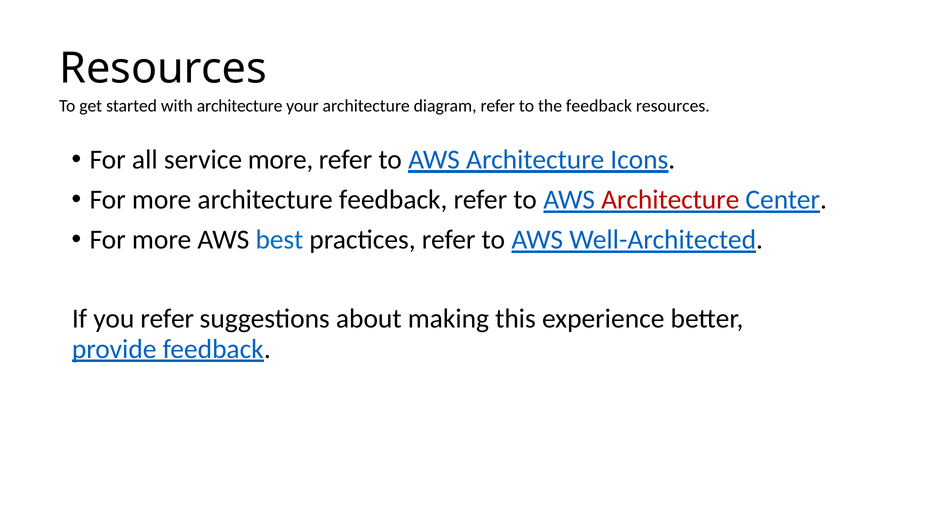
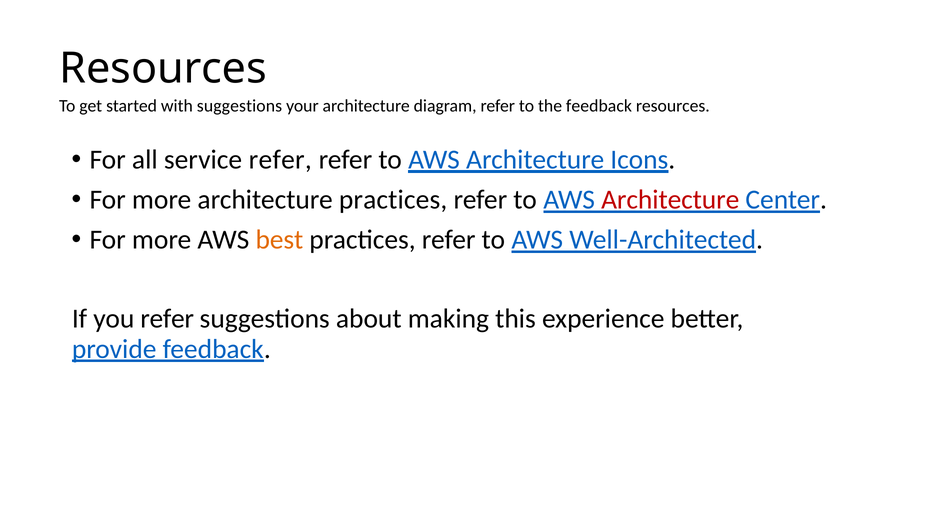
with architecture: architecture -> suggestions
service more: more -> refer
architecture feedback: feedback -> practices
best colour: blue -> orange
